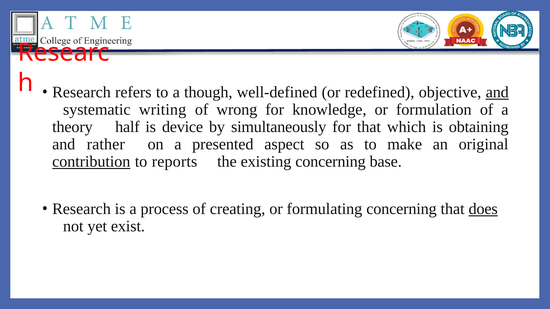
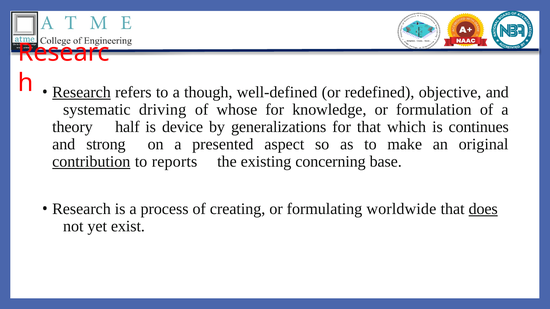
Research at (81, 92) underline: none -> present
and at (497, 92) underline: present -> none
writing: writing -> driving
wrong: wrong -> whose
simultaneously: simultaneously -> generalizations
obtaining: obtaining -> continues
rather: rather -> strong
formulating concerning: concerning -> worldwide
